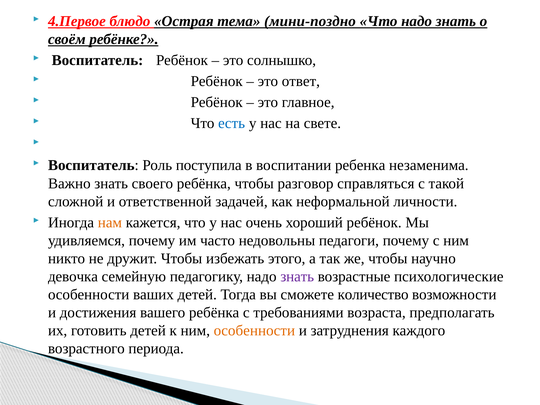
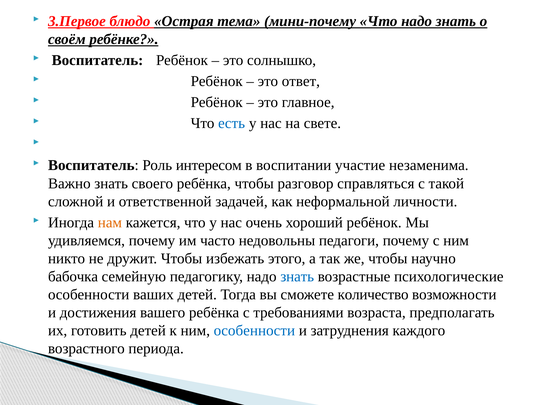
4.Первое: 4.Первое -> 3.Первое
мини-поздно: мини-поздно -> мини-почему
поступила: поступила -> интересом
ребенка: ребенка -> участие
девочка: девочка -> бабочка
знать at (297, 277) colour: purple -> blue
особенности at (254, 331) colour: orange -> blue
